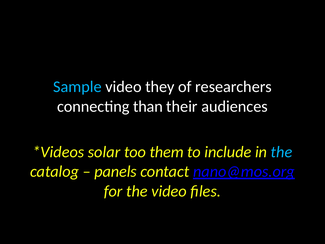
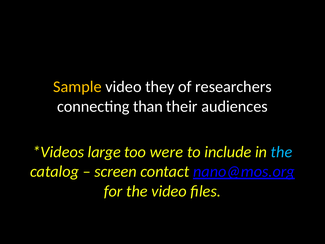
Sample colour: light blue -> yellow
solar: solar -> large
them: them -> were
panels: panels -> screen
